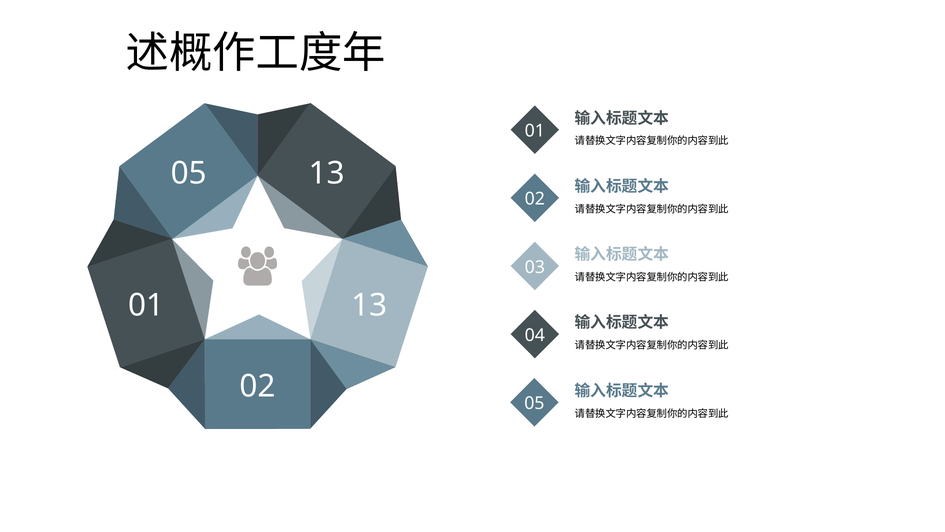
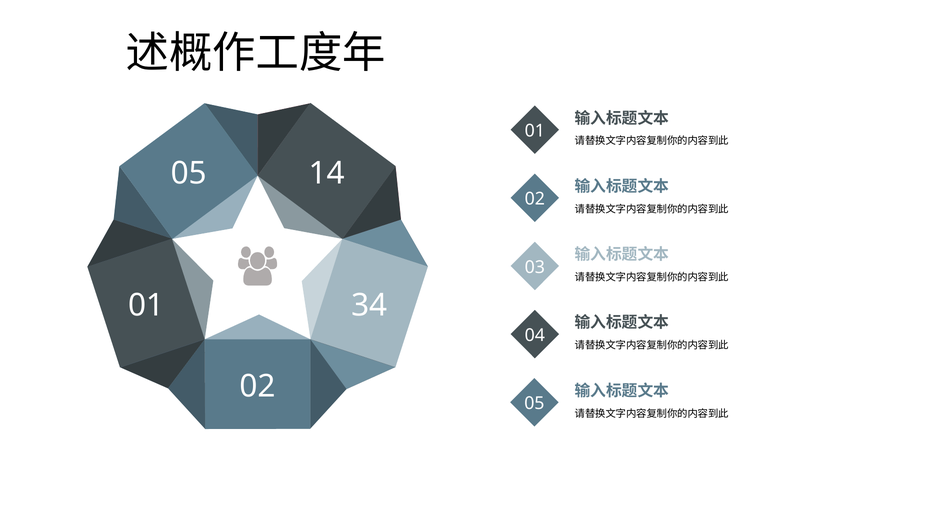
05 13: 13 -> 14
01 13: 13 -> 34
